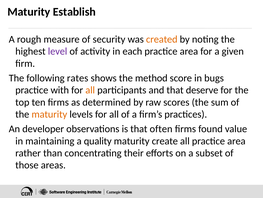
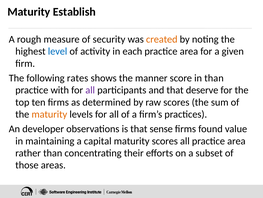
level colour: purple -> blue
method: method -> manner
in bugs: bugs -> than
all at (90, 90) colour: orange -> purple
often: often -> sense
quality: quality -> capital
maturity create: create -> scores
